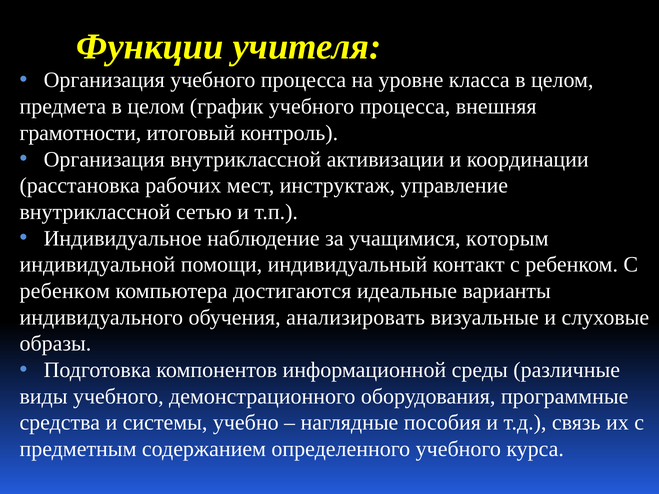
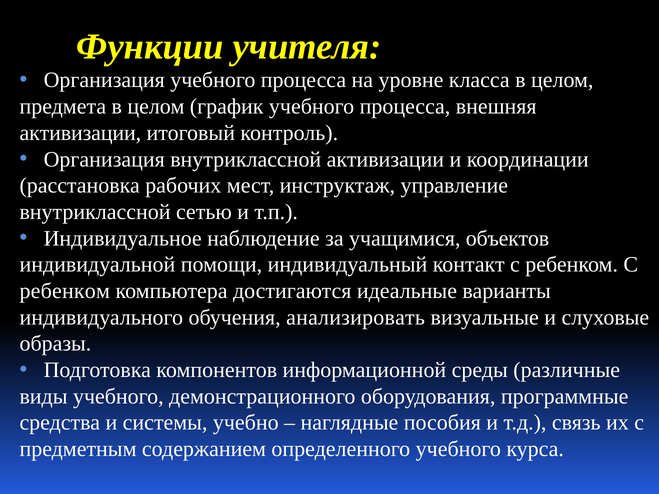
грамотности at (80, 133): грамотности -> активизации
которым: которым -> объектов
